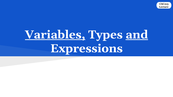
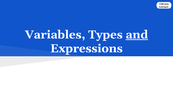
Variables underline: present -> none
